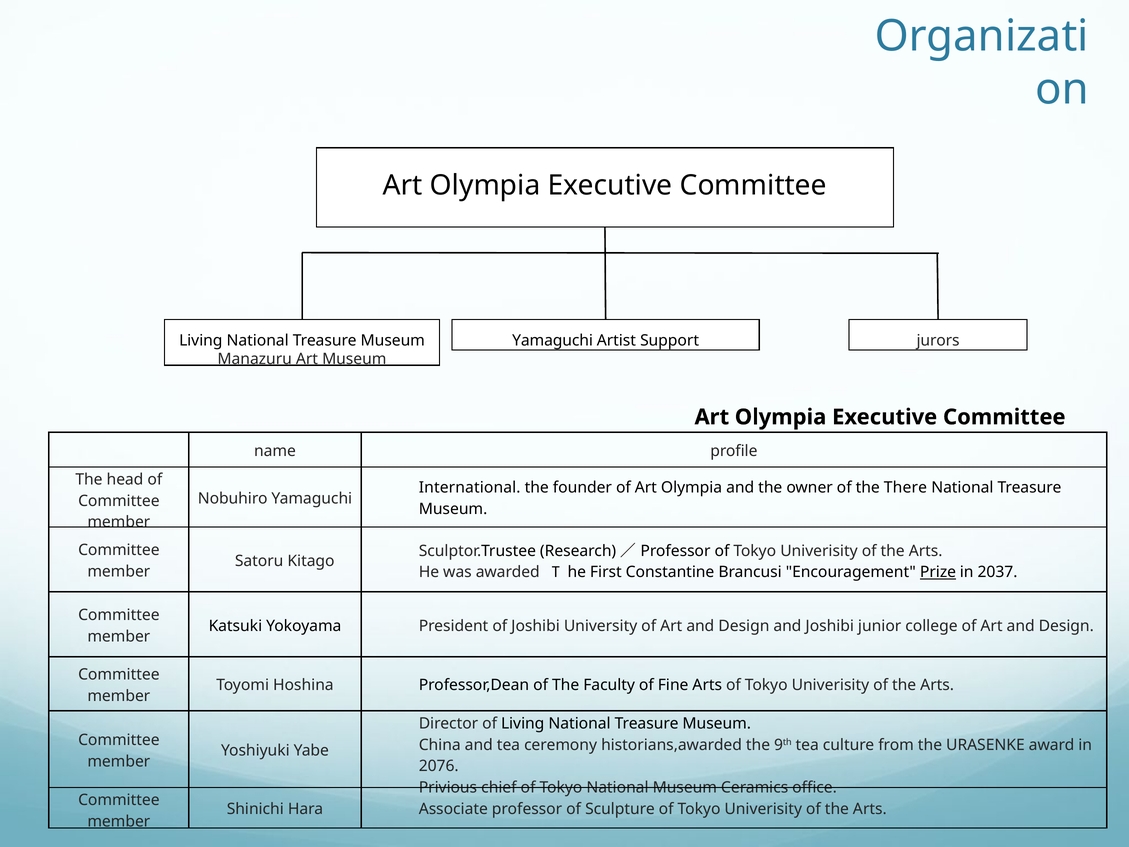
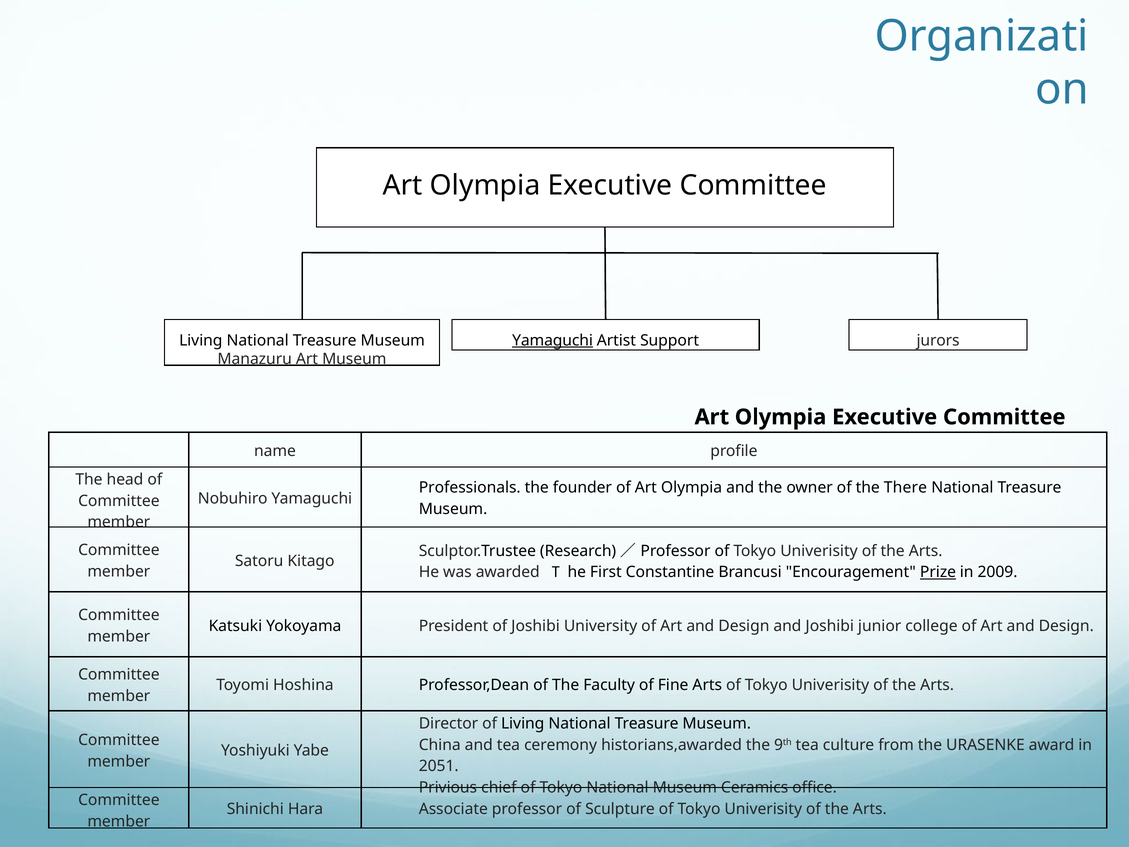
Yamaguchi at (553, 340) underline: none -> present
International: International -> Professionals
2037: 2037 -> 2009
2076: 2076 -> 2051
